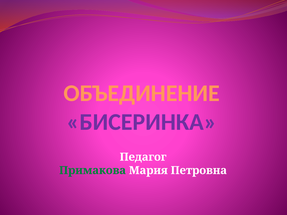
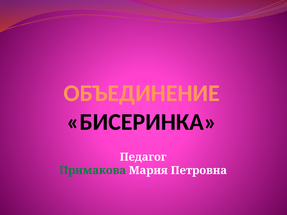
БИСЕРИНКА colour: purple -> black
